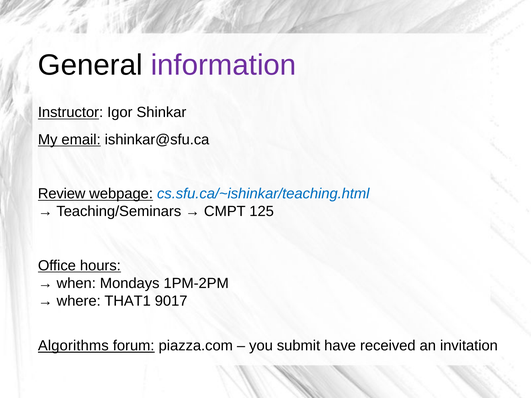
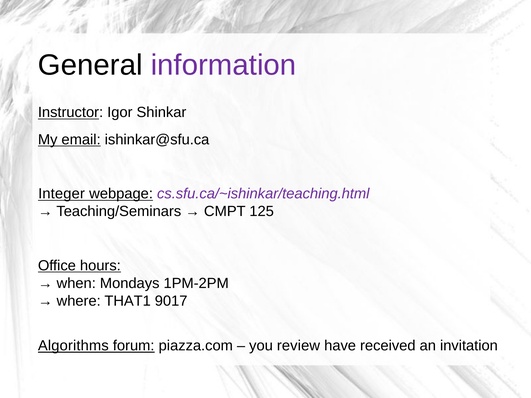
Review: Review -> Integer
cs.sfu.ca/~ishinkar/teaching.html colour: blue -> purple
submit: submit -> review
